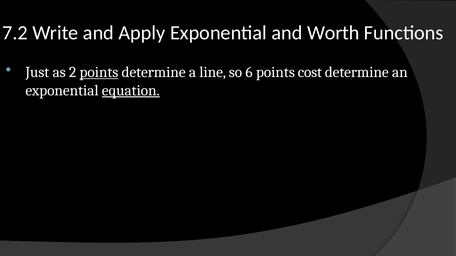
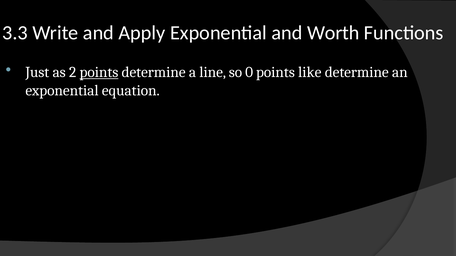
7.2: 7.2 -> 3.3
6: 6 -> 0
cost: cost -> like
equation underline: present -> none
